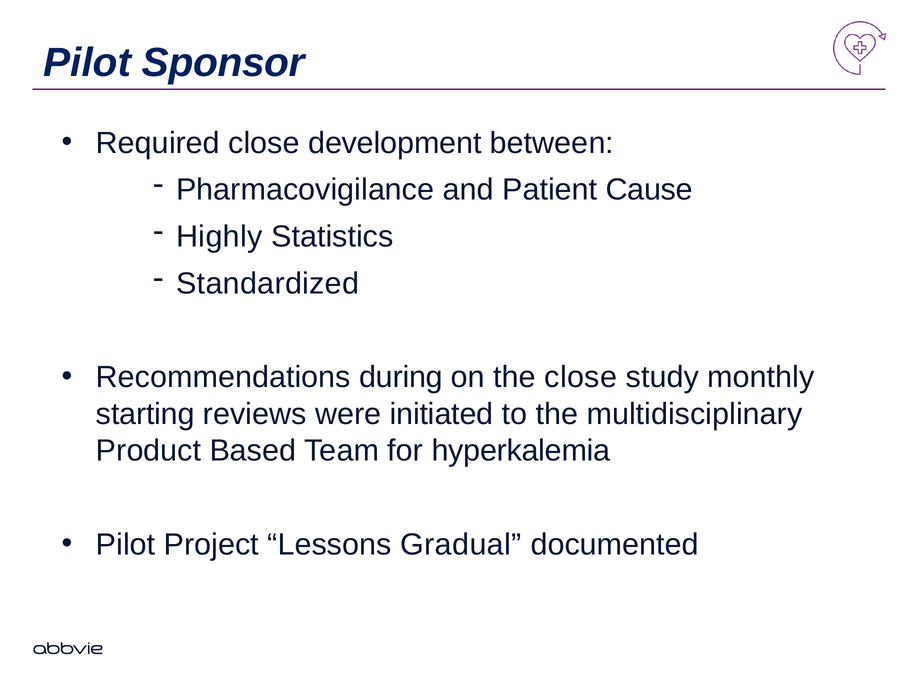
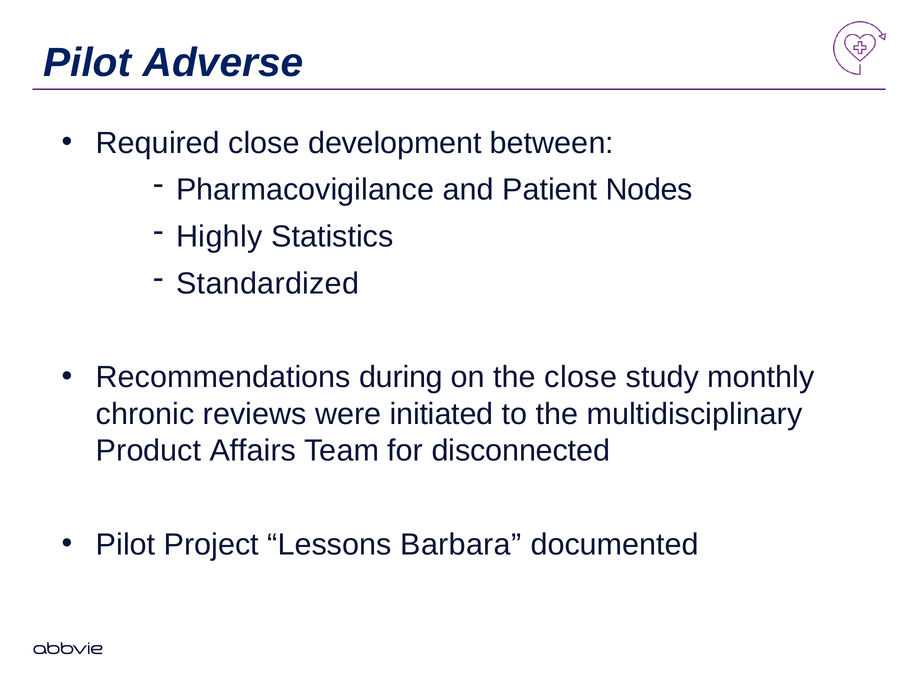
Sponsor: Sponsor -> Adverse
Cause: Cause -> Nodes
starting: starting -> chronic
Based: Based -> Affairs
hyperkalemia: hyperkalemia -> disconnected
Gradual: Gradual -> Barbara
